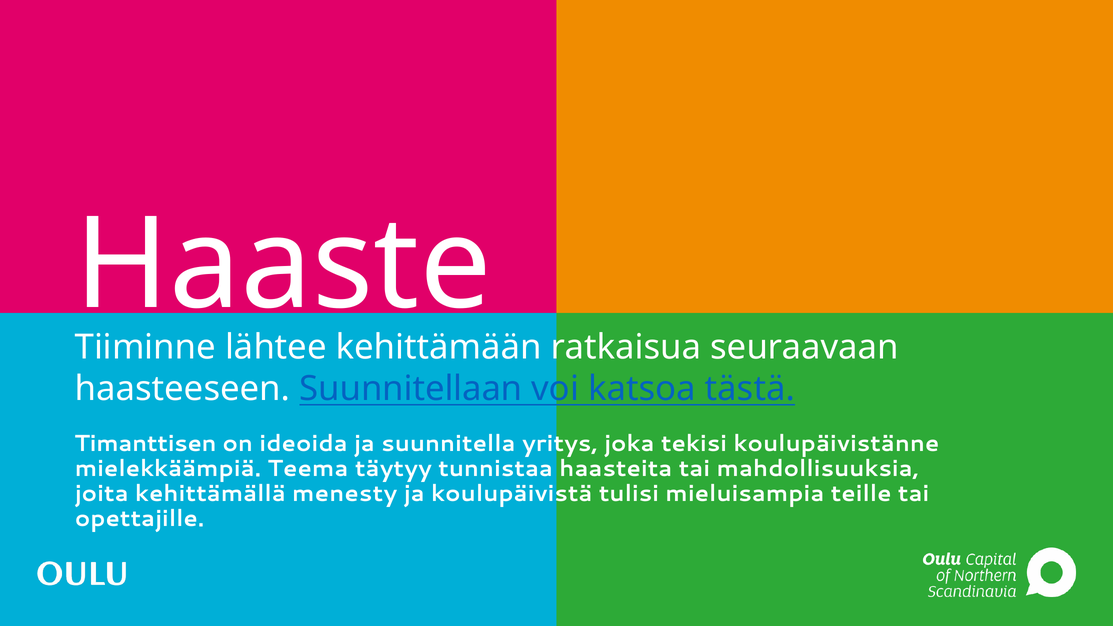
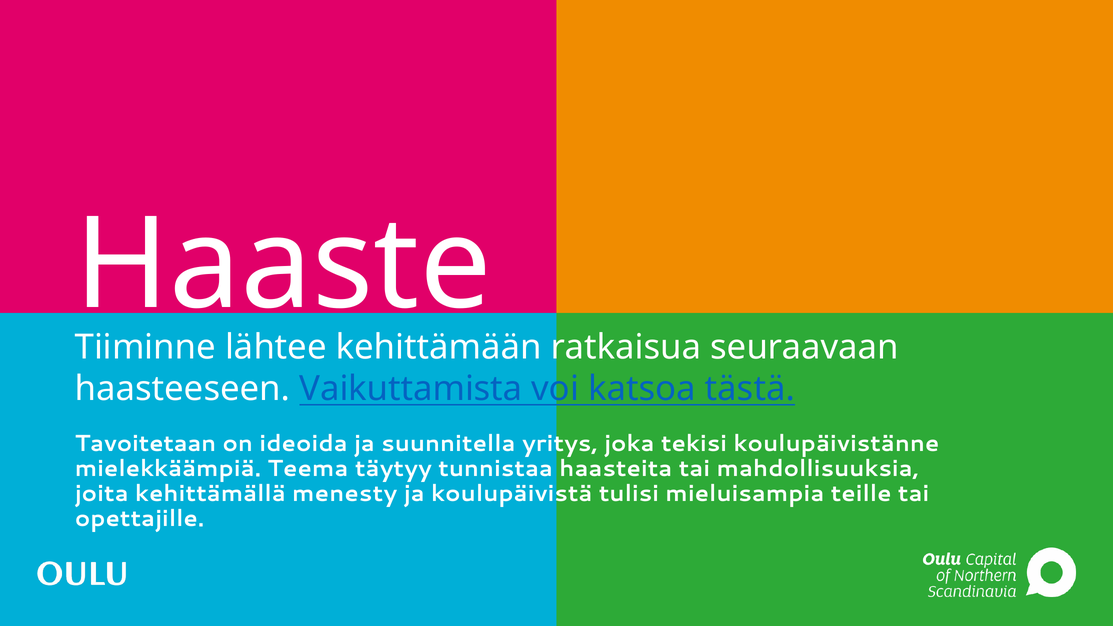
Suunnitellaan: Suunnitellaan -> Vaikuttamista
Timanttisen: Timanttisen -> Tavoitetaan
